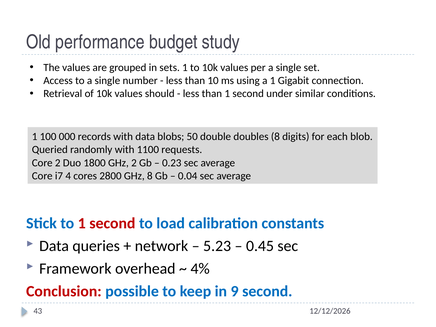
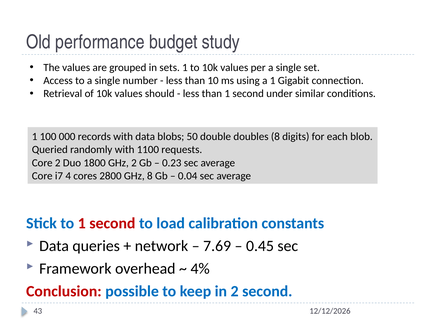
5.23: 5.23 -> 7.69
in 9: 9 -> 2
